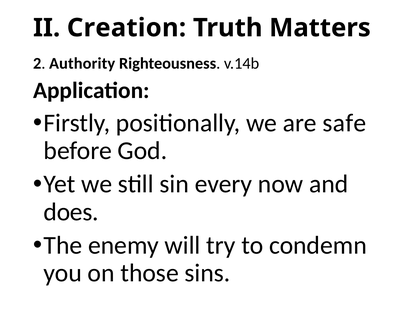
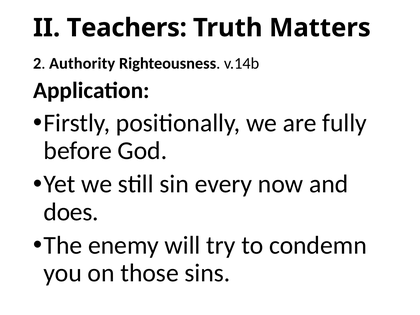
Creation: Creation -> Teachers
safe: safe -> fully
